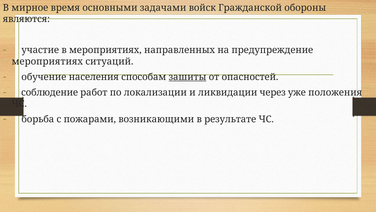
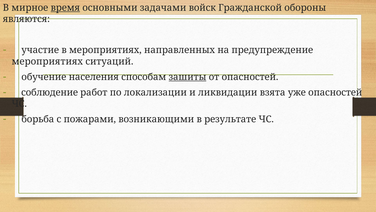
время underline: none -> present
через: через -> взята
уже положения: положения -> опасностей
